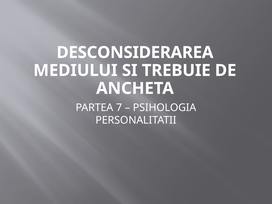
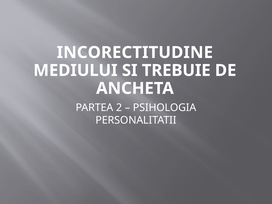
DESCONSIDERAREA: DESCONSIDERAREA -> INCORECTITUDINE
7: 7 -> 2
